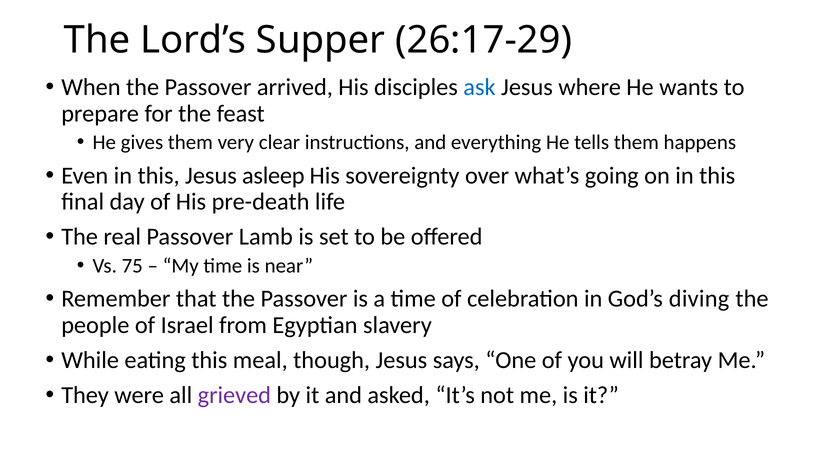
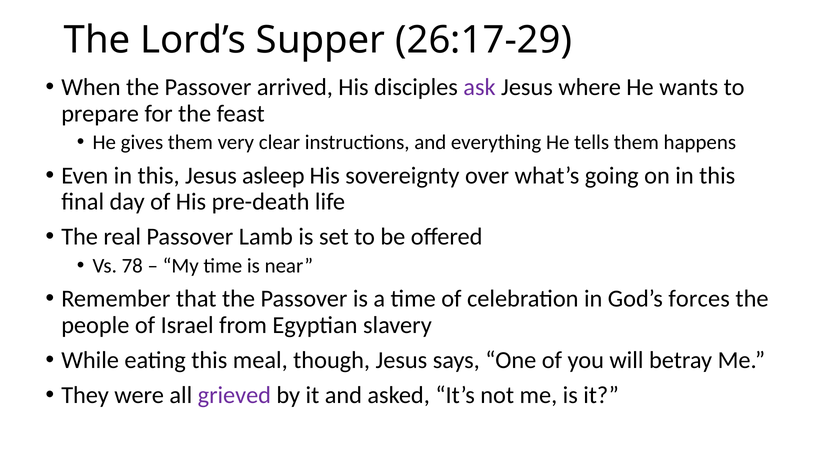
ask colour: blue -> purple
75: 75 -> 78
diving: diving -> forces
